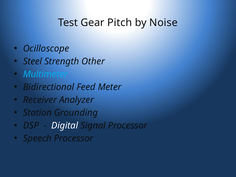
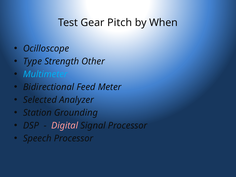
Noise: Noise -> When
Steel: Steel -> Type
Receiver: Receiver -> Selected
Digital colour: white -> pink
